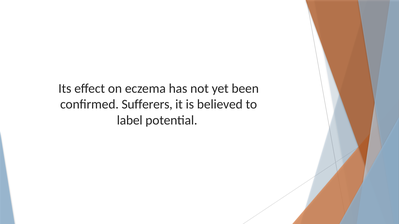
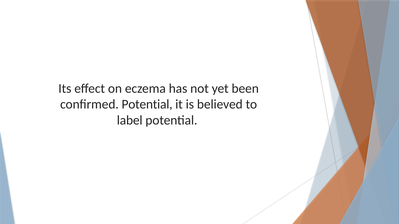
confirmed Sufferers: Sufferers -> Potential
